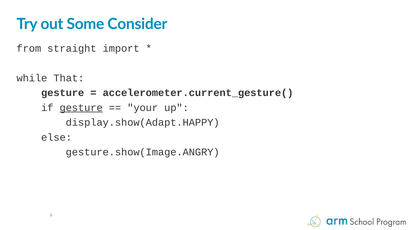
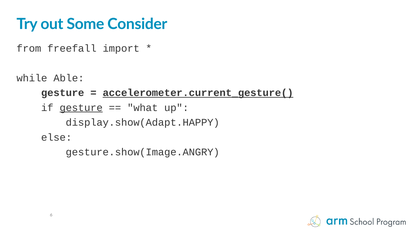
straight: straight -> freefall
That: That -> Able
accelerometer.current_gesture( underline: none -> present
your: your -> what
